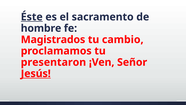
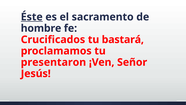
Magistrados: Magistrados -> Crucificados
cambio: cambio -> bastará
Jesús underline: present -> none
